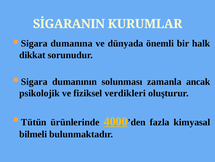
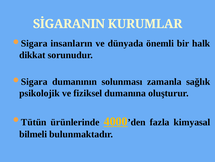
dumanına: dumanına -> insanların
ancak: ancak -> sağlık
verdikleri: verdikleri -> dumanına
